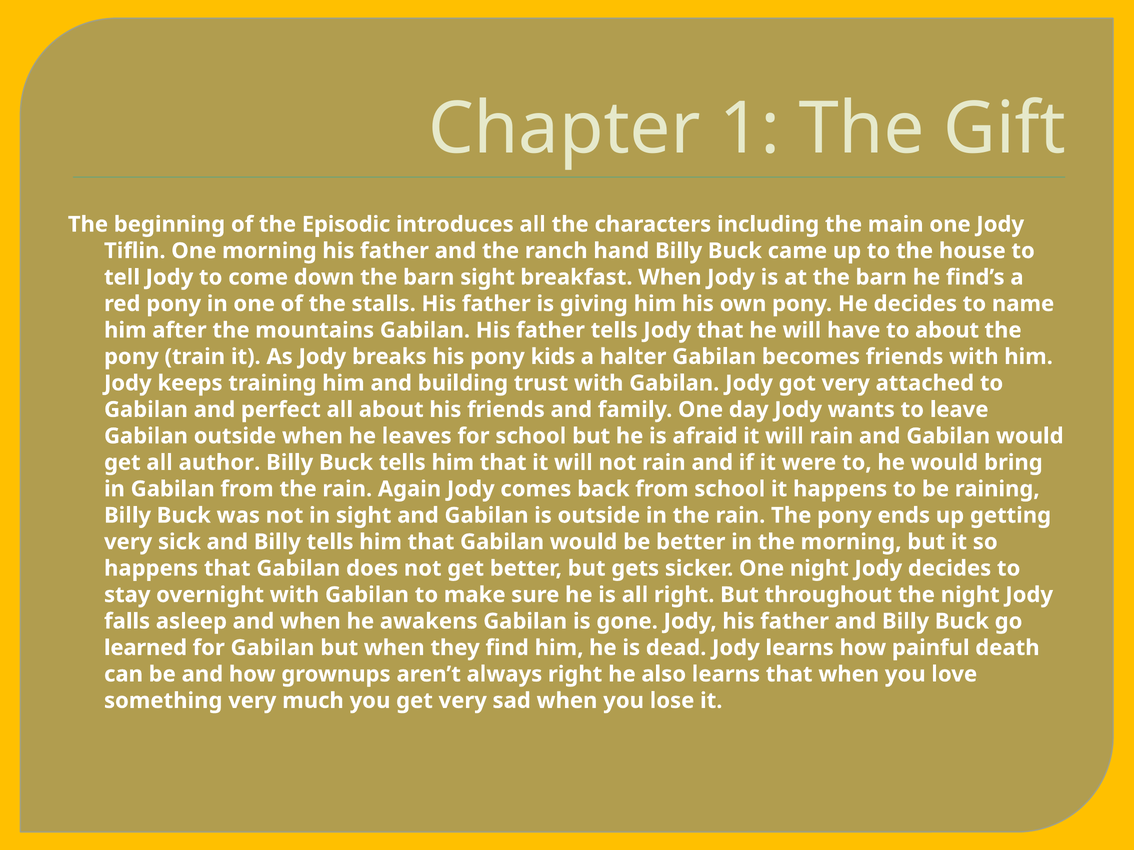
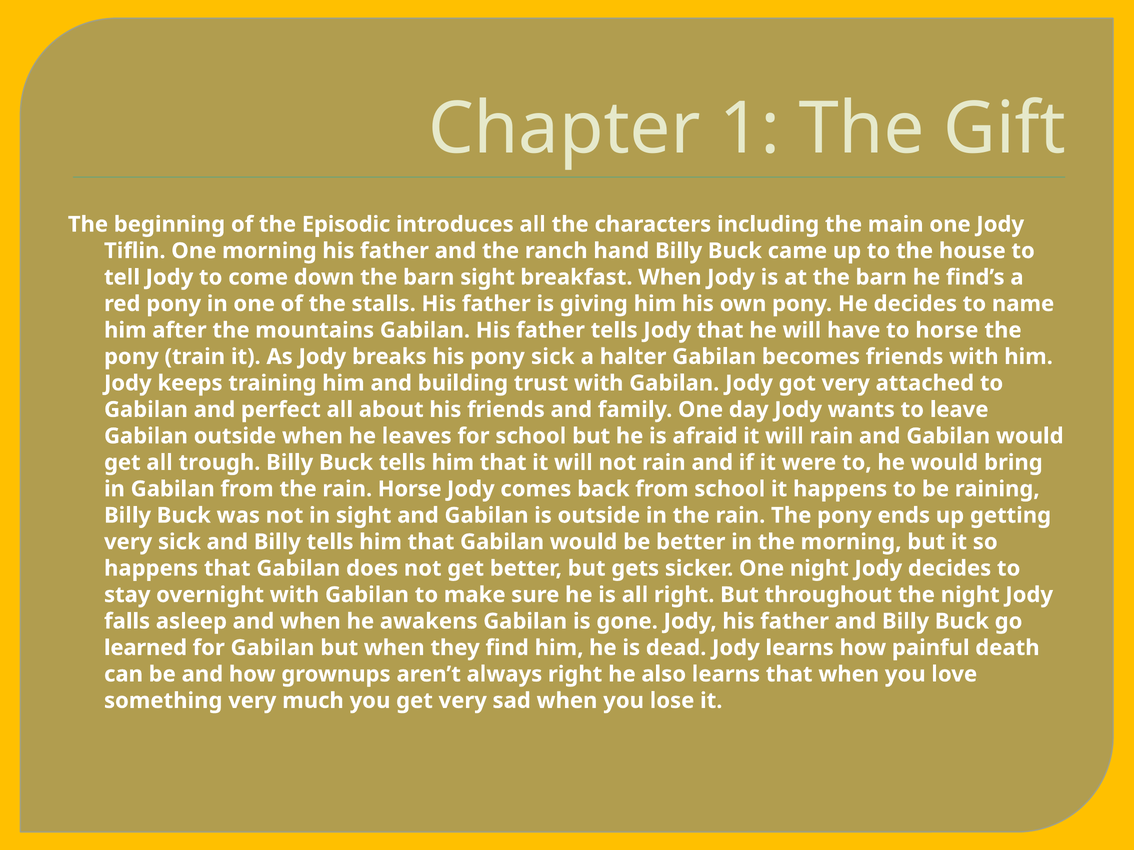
to about: about -> horse
pony kids: kids -> sick
author: author -> trough
rain Again: Again -> Horse
